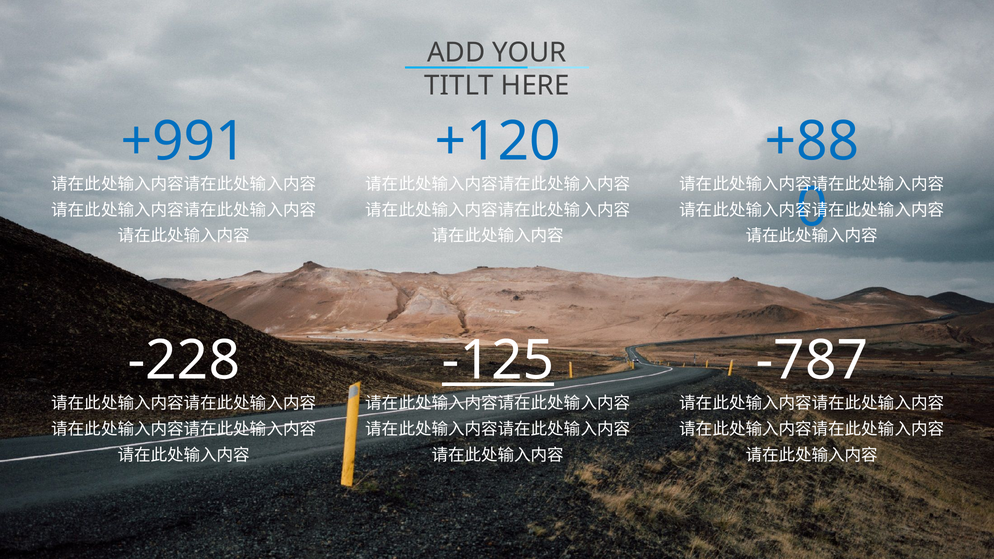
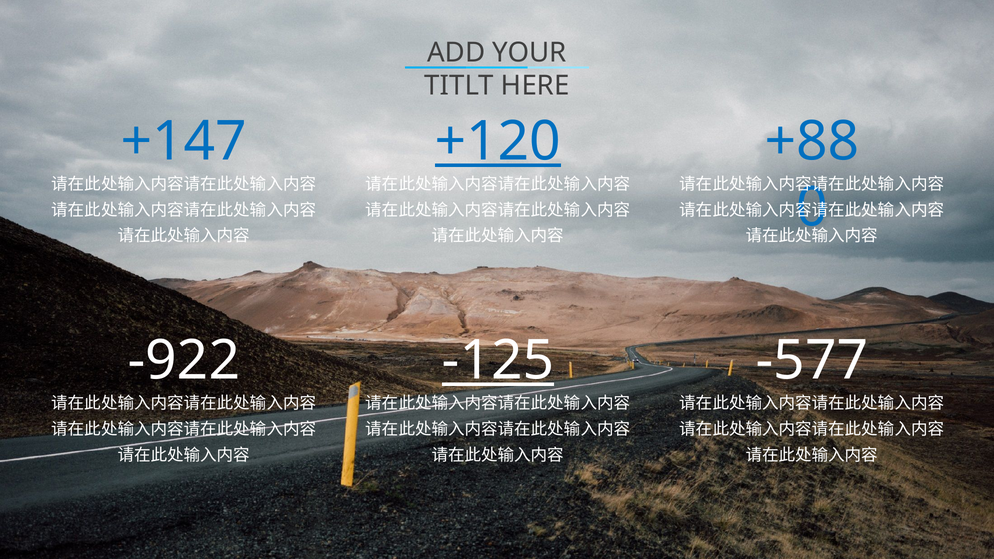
+991: +991 -> +147
+120 underline: none -> present
-228: -228 -> -922
-787: -787 -> -577
